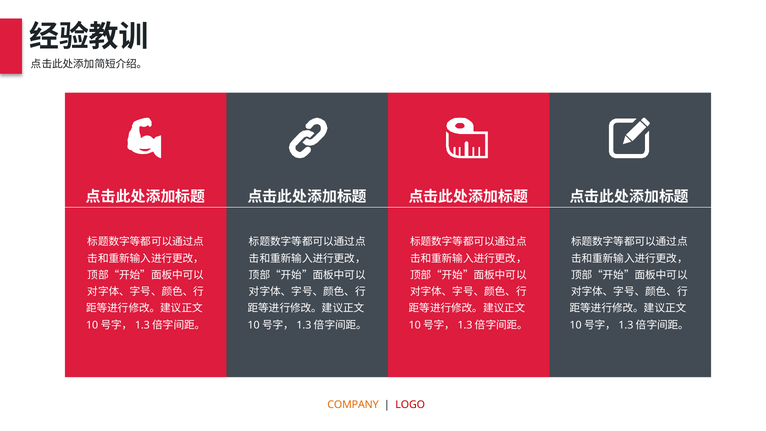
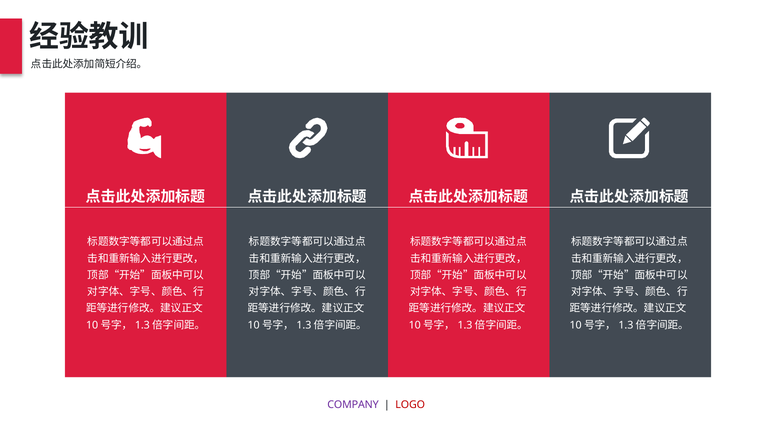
COMPANY colour: orange -> purple
